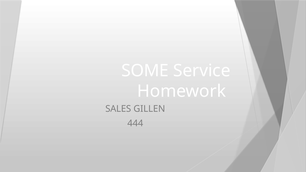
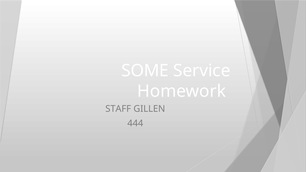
SALES: SALES -> STAFF
